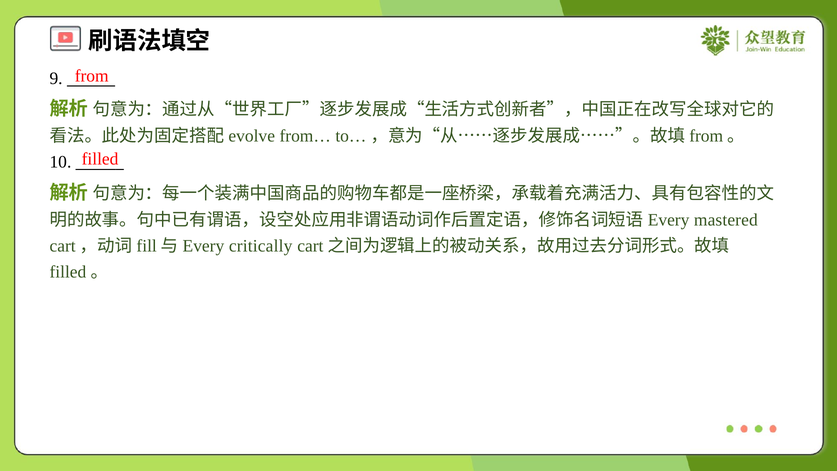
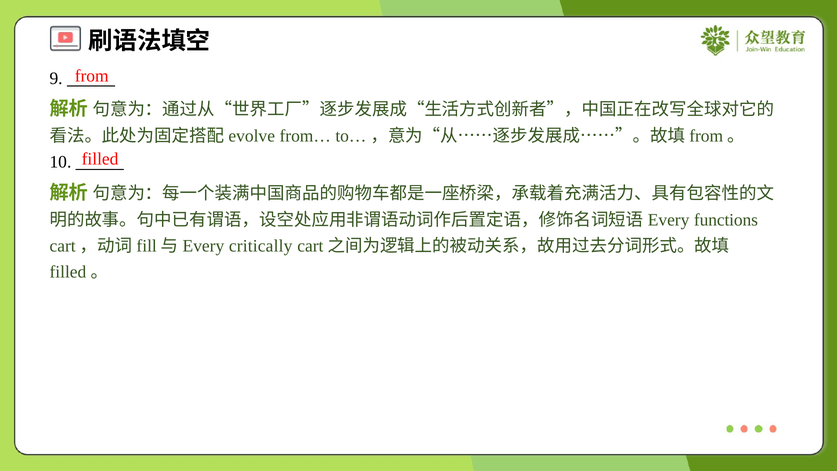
mastered: mastered -> functions
